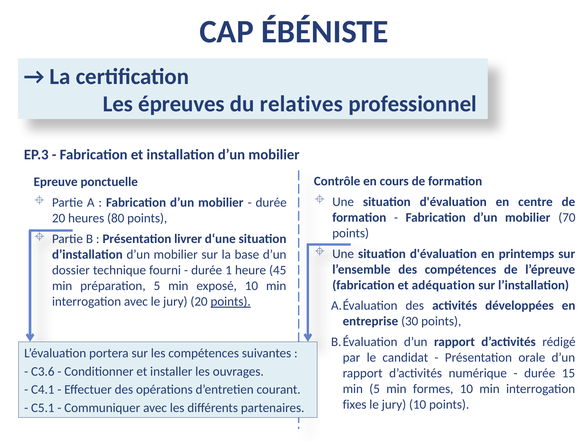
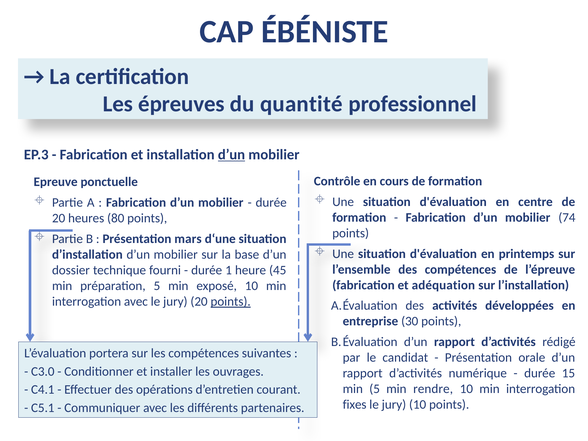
relatives: relatives -> quantité
d’un at (231, 155) underline: none -> present
70: 70 -> 74
livrer: livrer -> mars
C3.6: C3.6 -> C3.0
formes: formes -> rendre
